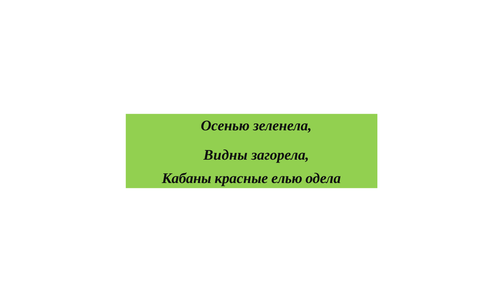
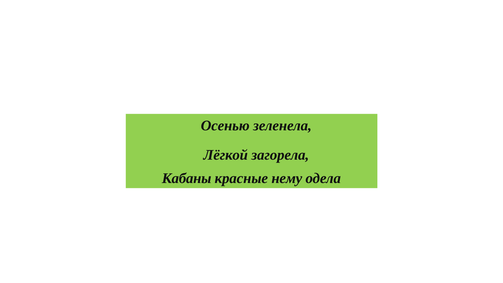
Видны: Видны -> Лёгкой
елью: елью -> нему
